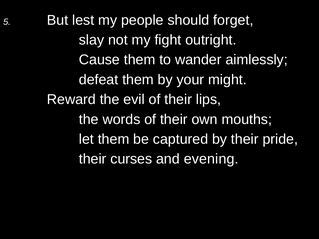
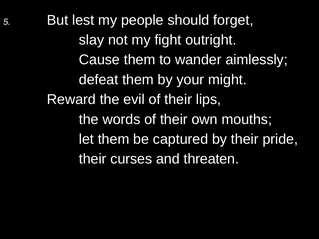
evening: evening -> threaten
